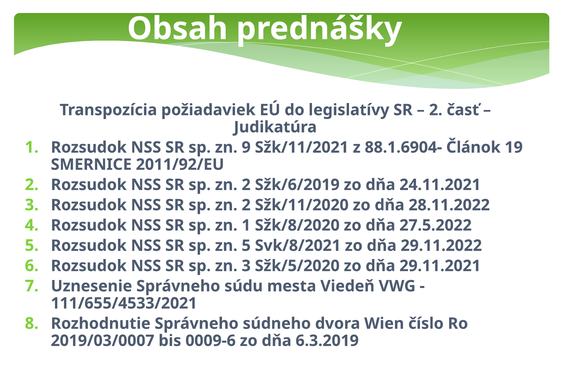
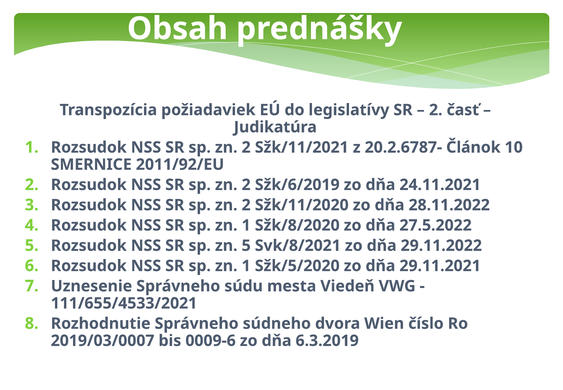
9 at (246, 147): 9 -> 2
88.1.6904-: 88.1.6904- -> 20.2.6787-
19: 19 -> 10
3 at (246, 266): 3 -> 1
